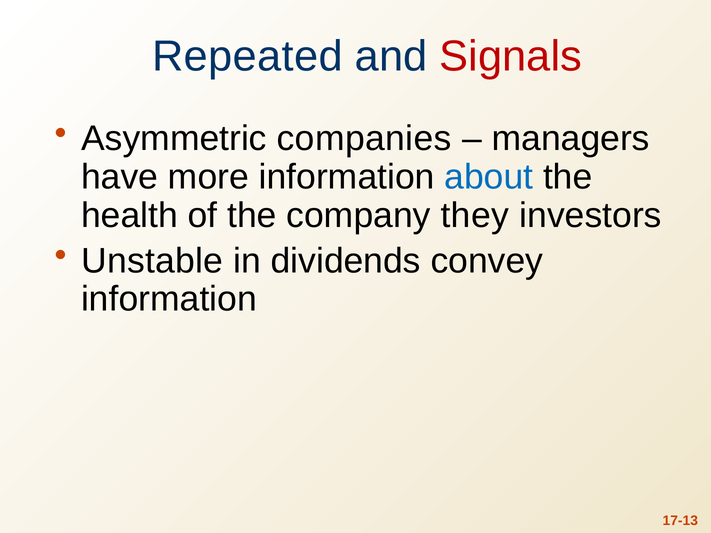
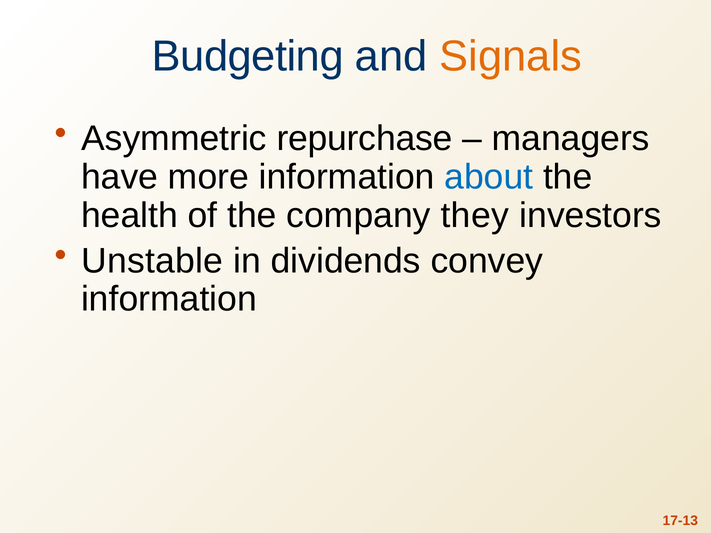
Repeated: Repeated -> Budgeting
Signals colour: red -> orange
companies: companies -> repurchase
